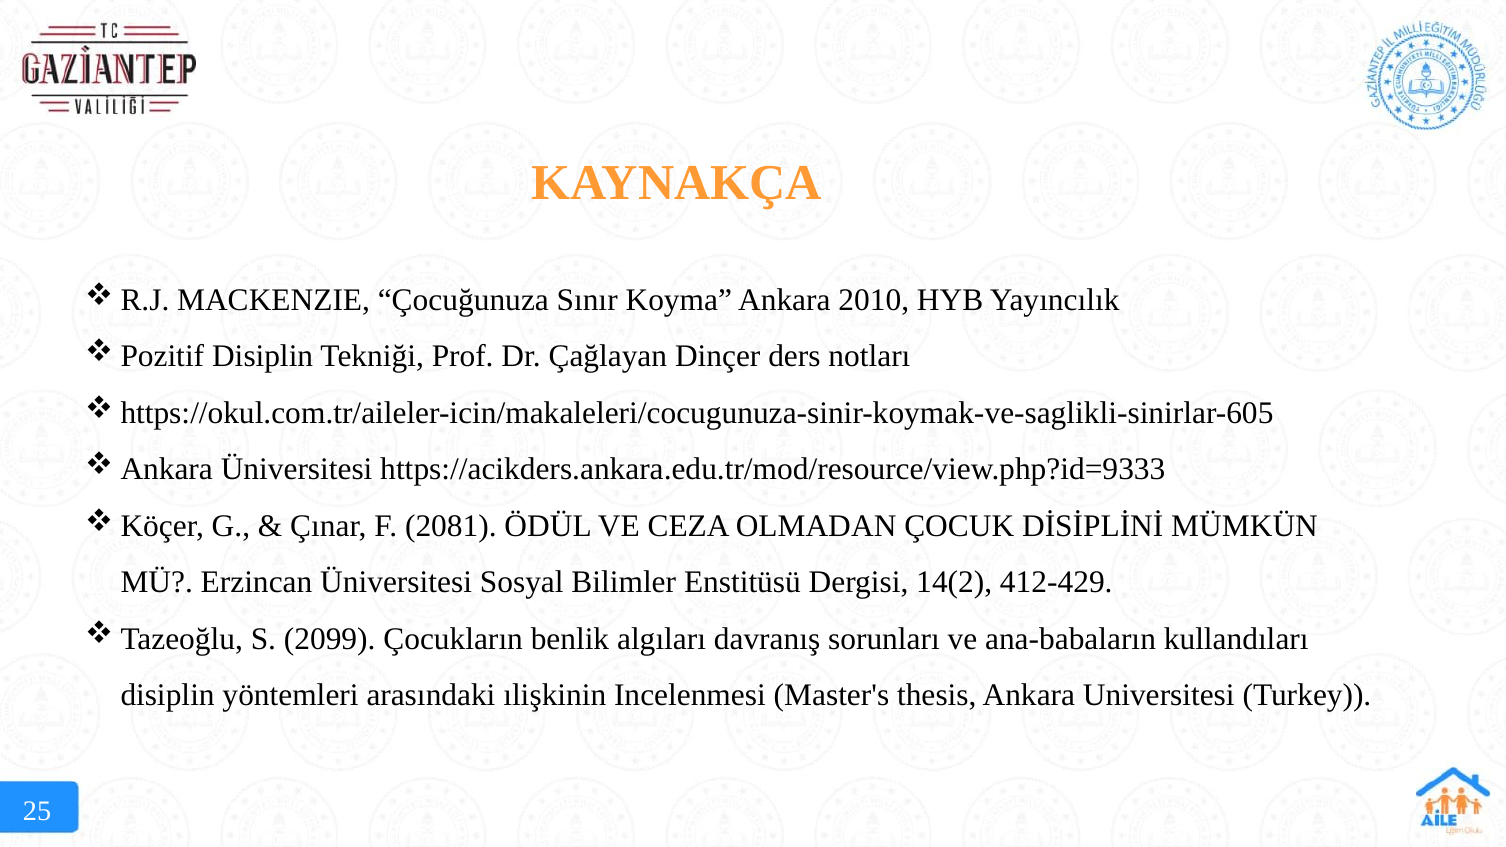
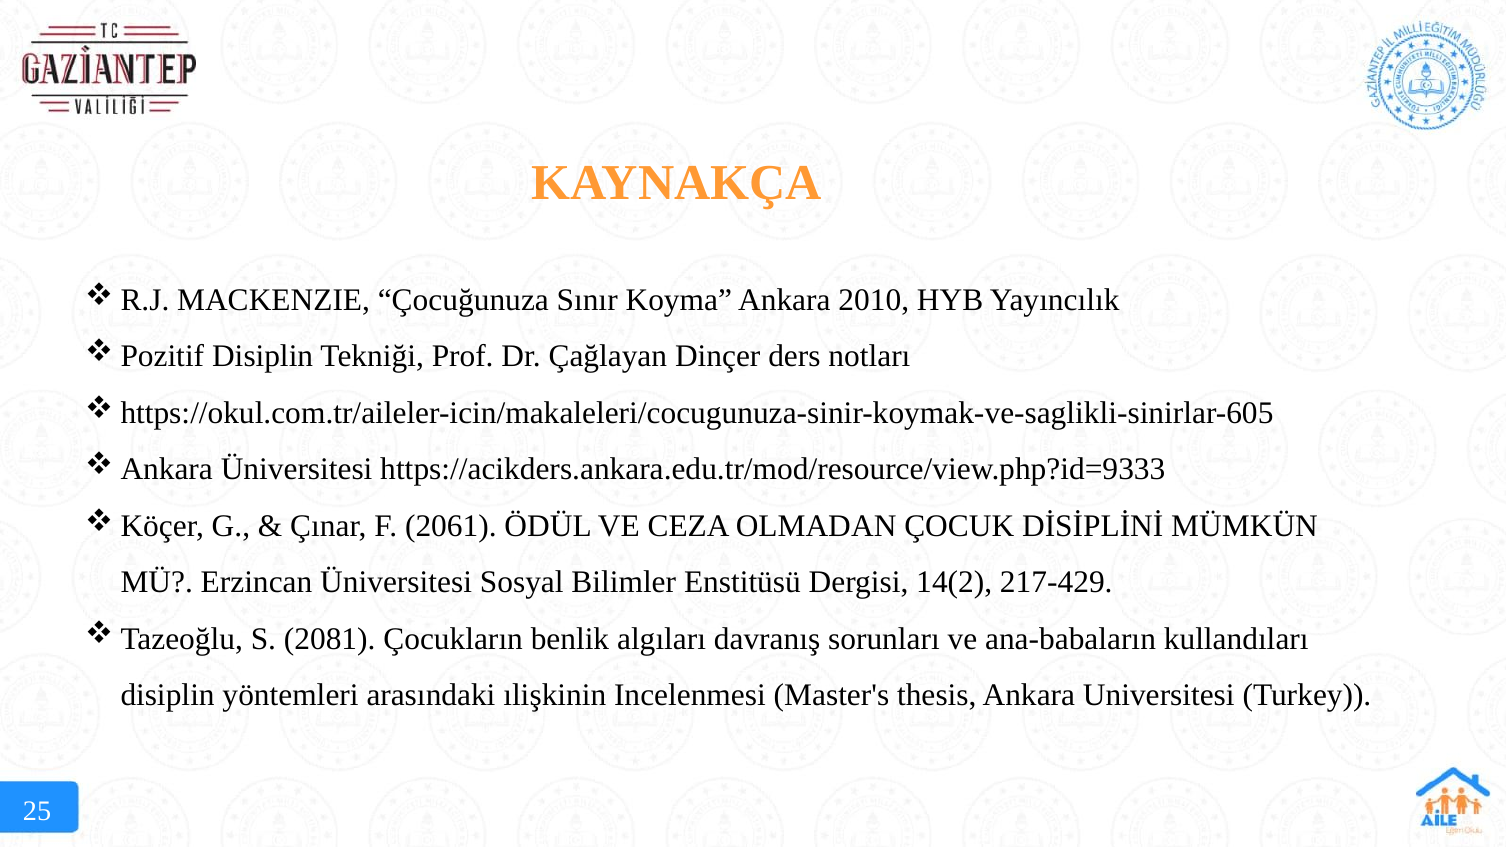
2081: 2081 -> 2061
412-429: 412-429 -> 217-429
2099: 2099 -> 2081
